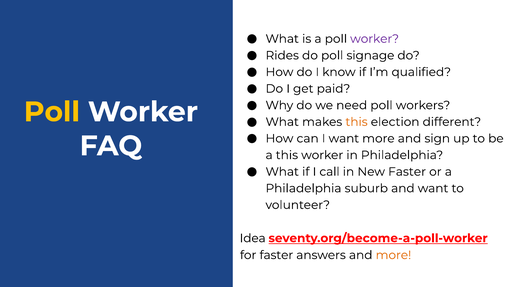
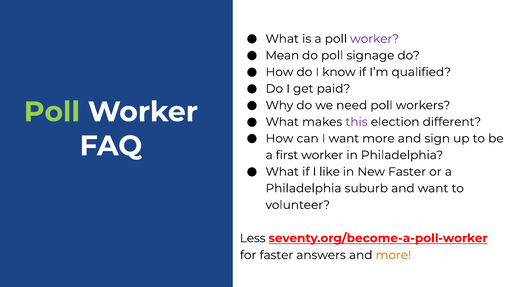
Rides: Rides -> Mean
Poll at (52, 112) colour: yellow -> light green
this at (357, 122) colour: orange -> purple
a this: this -> first
call: call -> like
Idea: Idea -> Less
